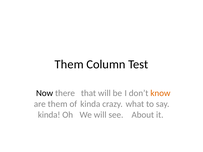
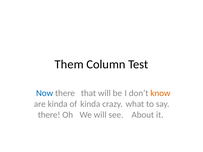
Now colour: black -> blue
are them: them -> kinda
kinda at (49, 115): kinda -> there
